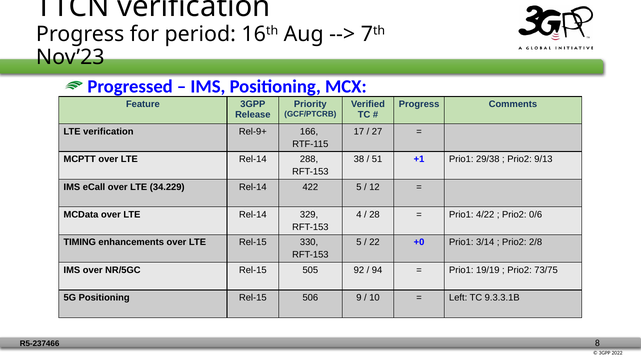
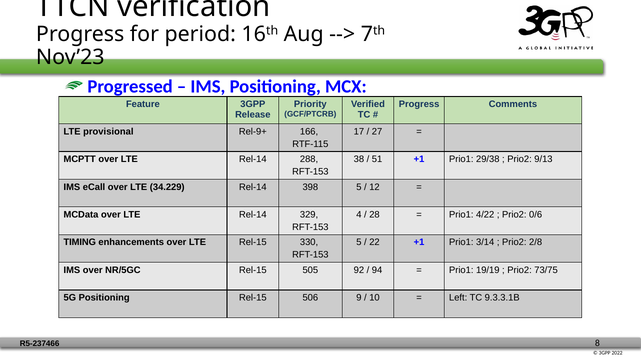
LTE verification: verification -> provisional
422: 422 -> 398
22 +0: +0 -> +1
